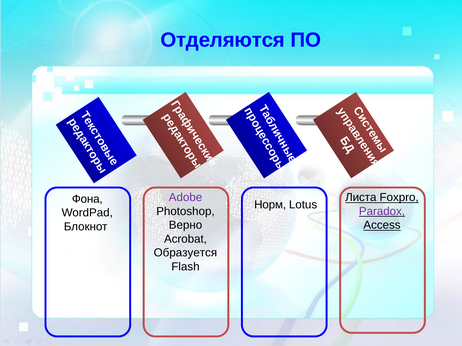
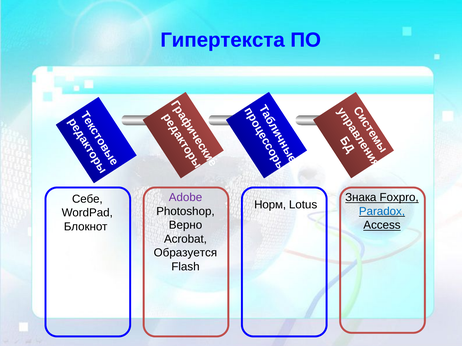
Отделяются: Отделяются -> Гипертекста
Листа: Листа -> Знака
Фона: Фона -> Себе
Paradox colour: purple -> blue
